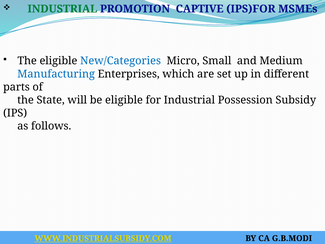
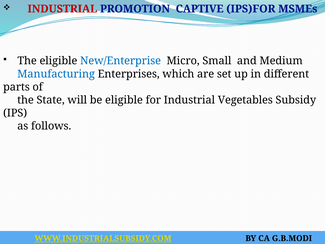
INDUSTRIAL at (62, 9) colour: green -> red
New/Categories: New/Categories -> New/Enterprise
Possession: Possession -> Vegetables
